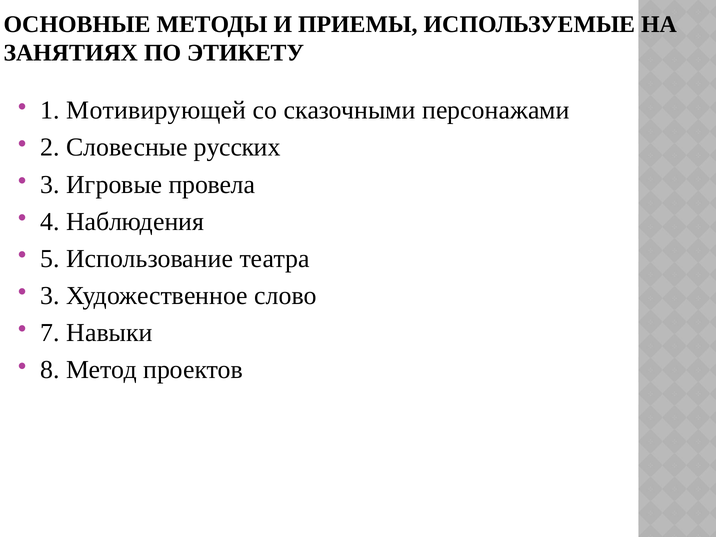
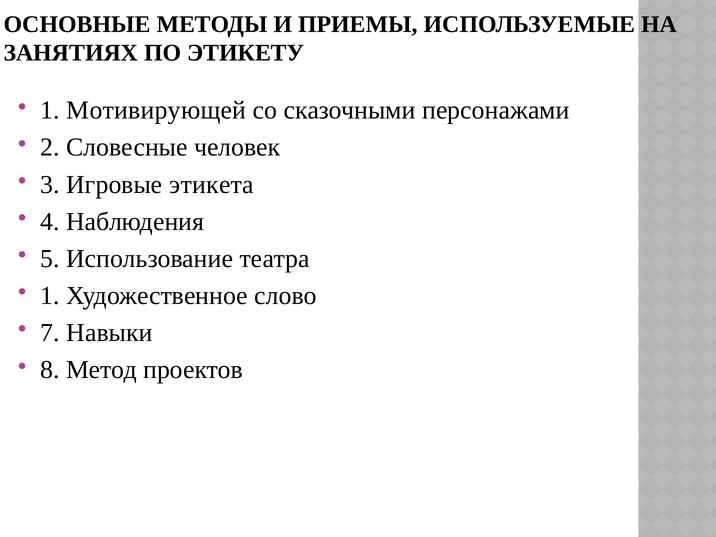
русских: русских -> человек
провела: провела -> этикета
3 at (50, 296): 3 -> 1
